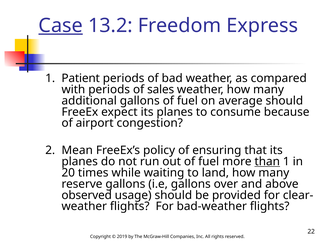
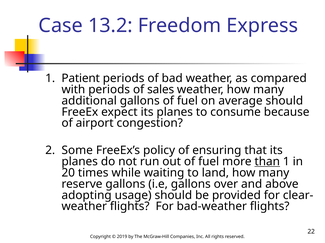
Case underline: present -> none
Mean: Mean -> Some
observed: observed -> adopting
